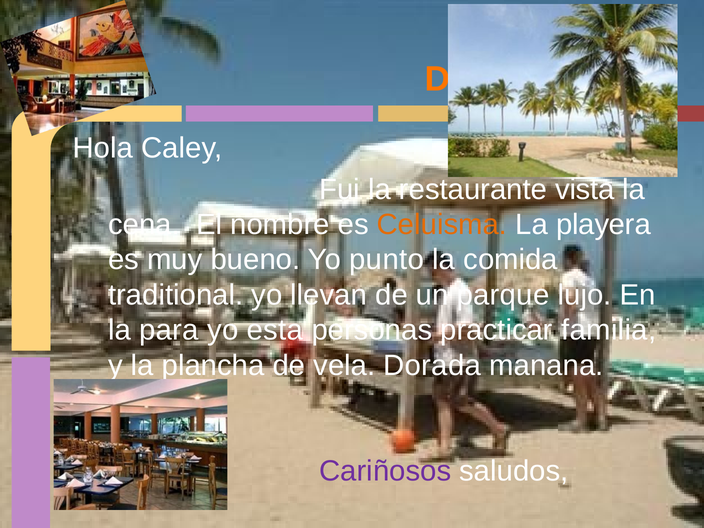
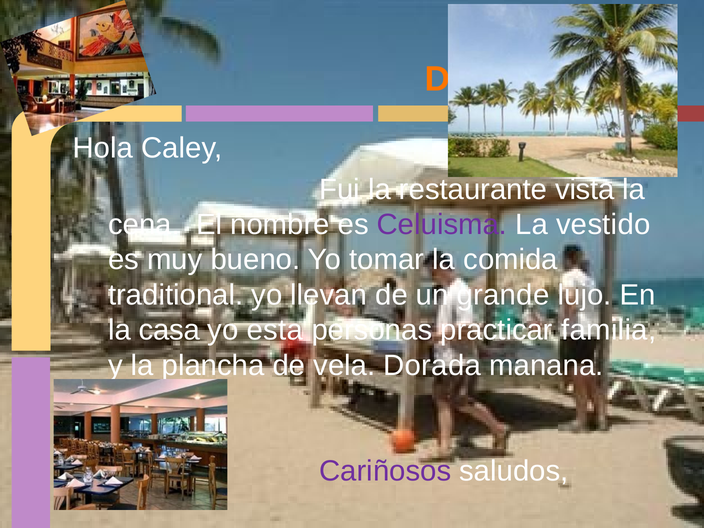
Celuisma colour: orange -> purple
playera: playera -> vestido
punto: punto -> tomar
parque: parque -> grande
para: para -> casa
